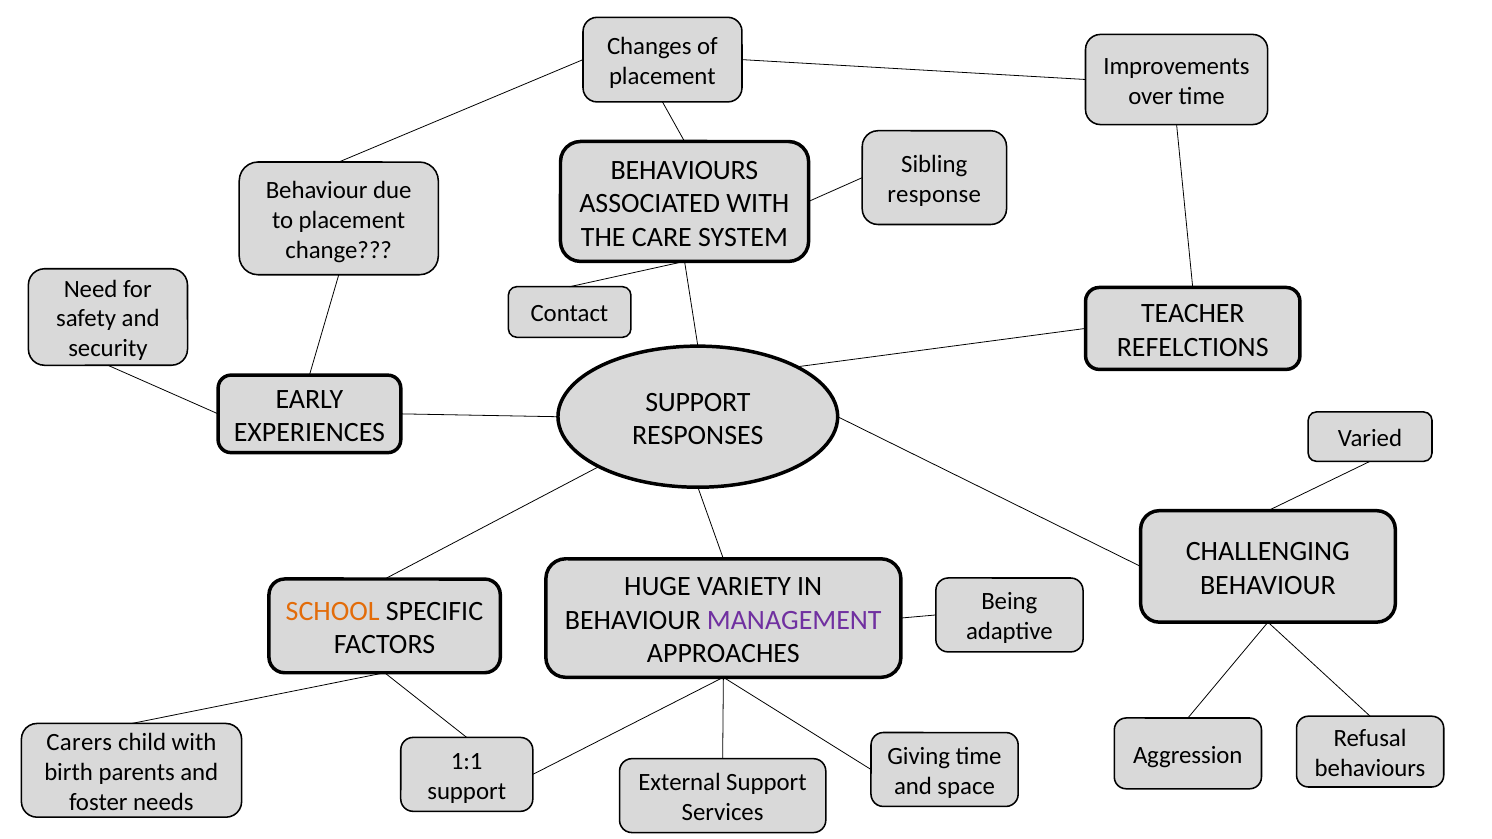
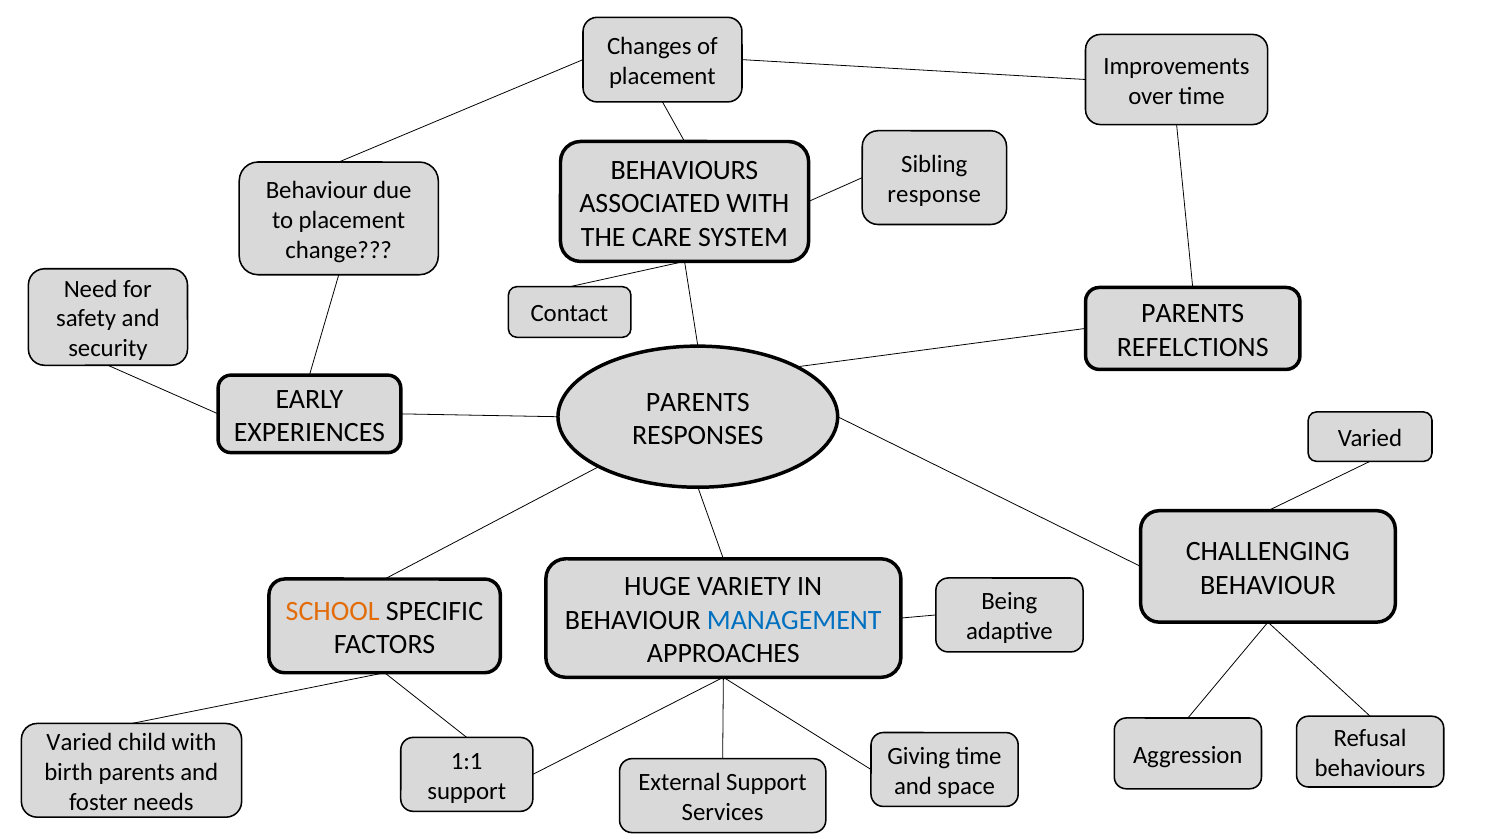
TEACHER at (1193, 314): TEACHER -> PARENTS
SUPPORT at (698, 402): SUPPORT -> PARENTS
MANAGEMENT colour: purple -> blue
Carers at (79, 742): Carers -> Varied
